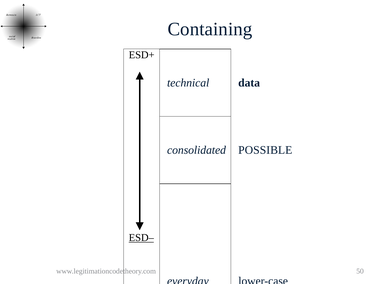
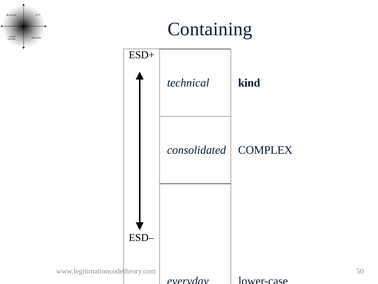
data: data -> kind
POSSIBLE: POSSIBLE -> COMPLEX
ESD– underline: present -> none
